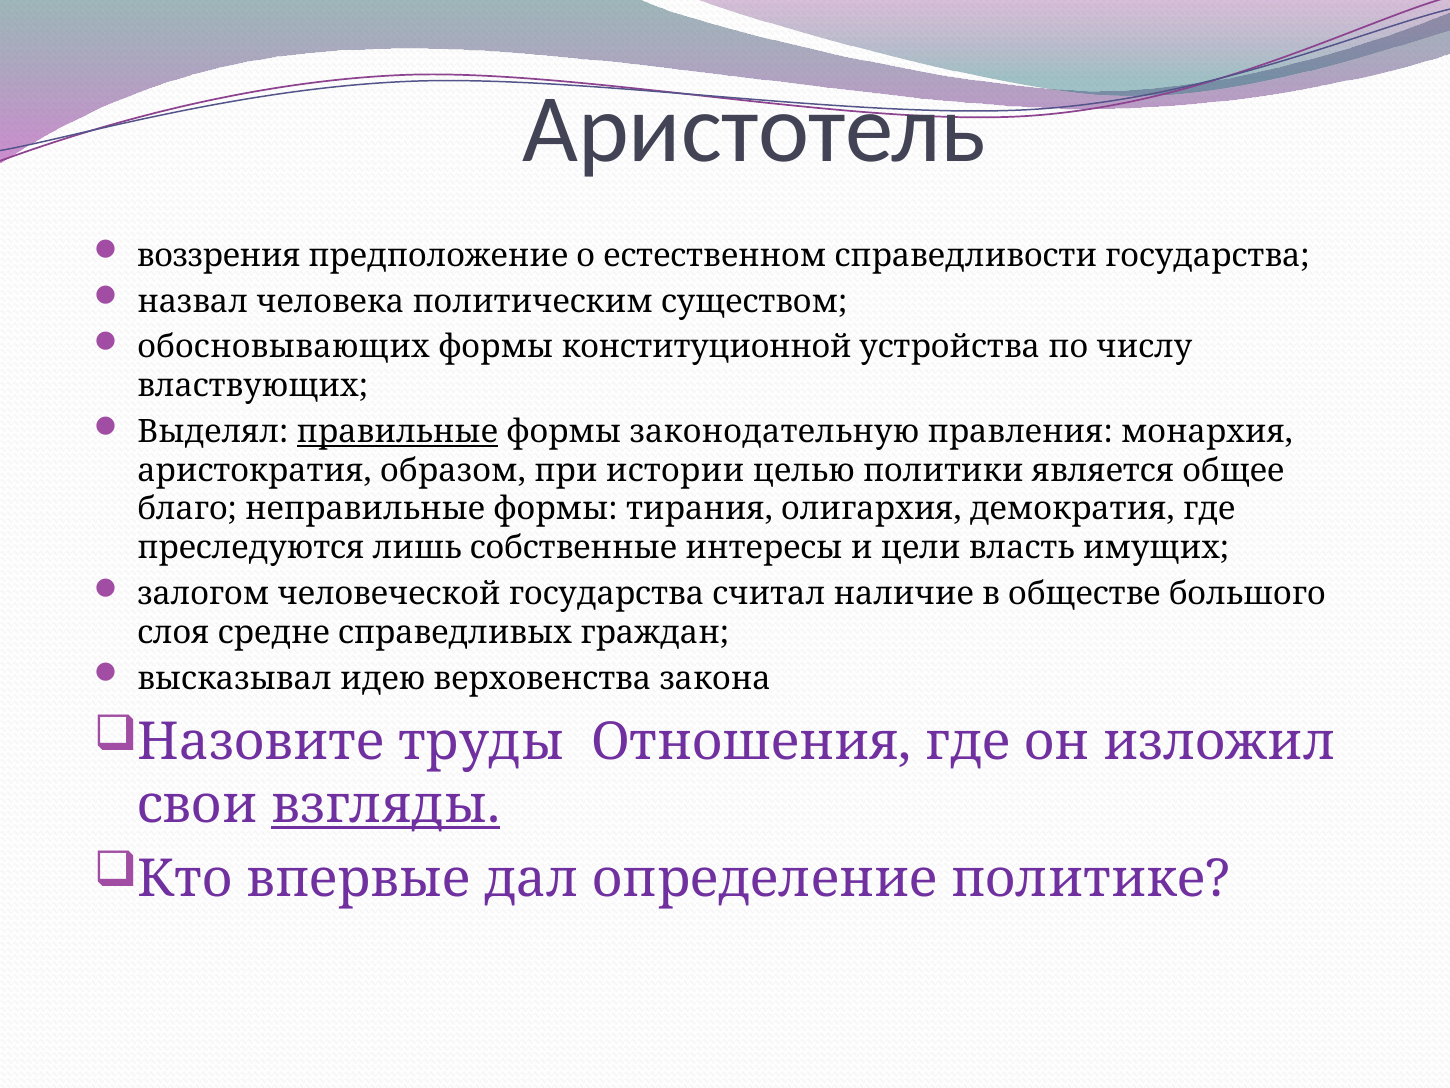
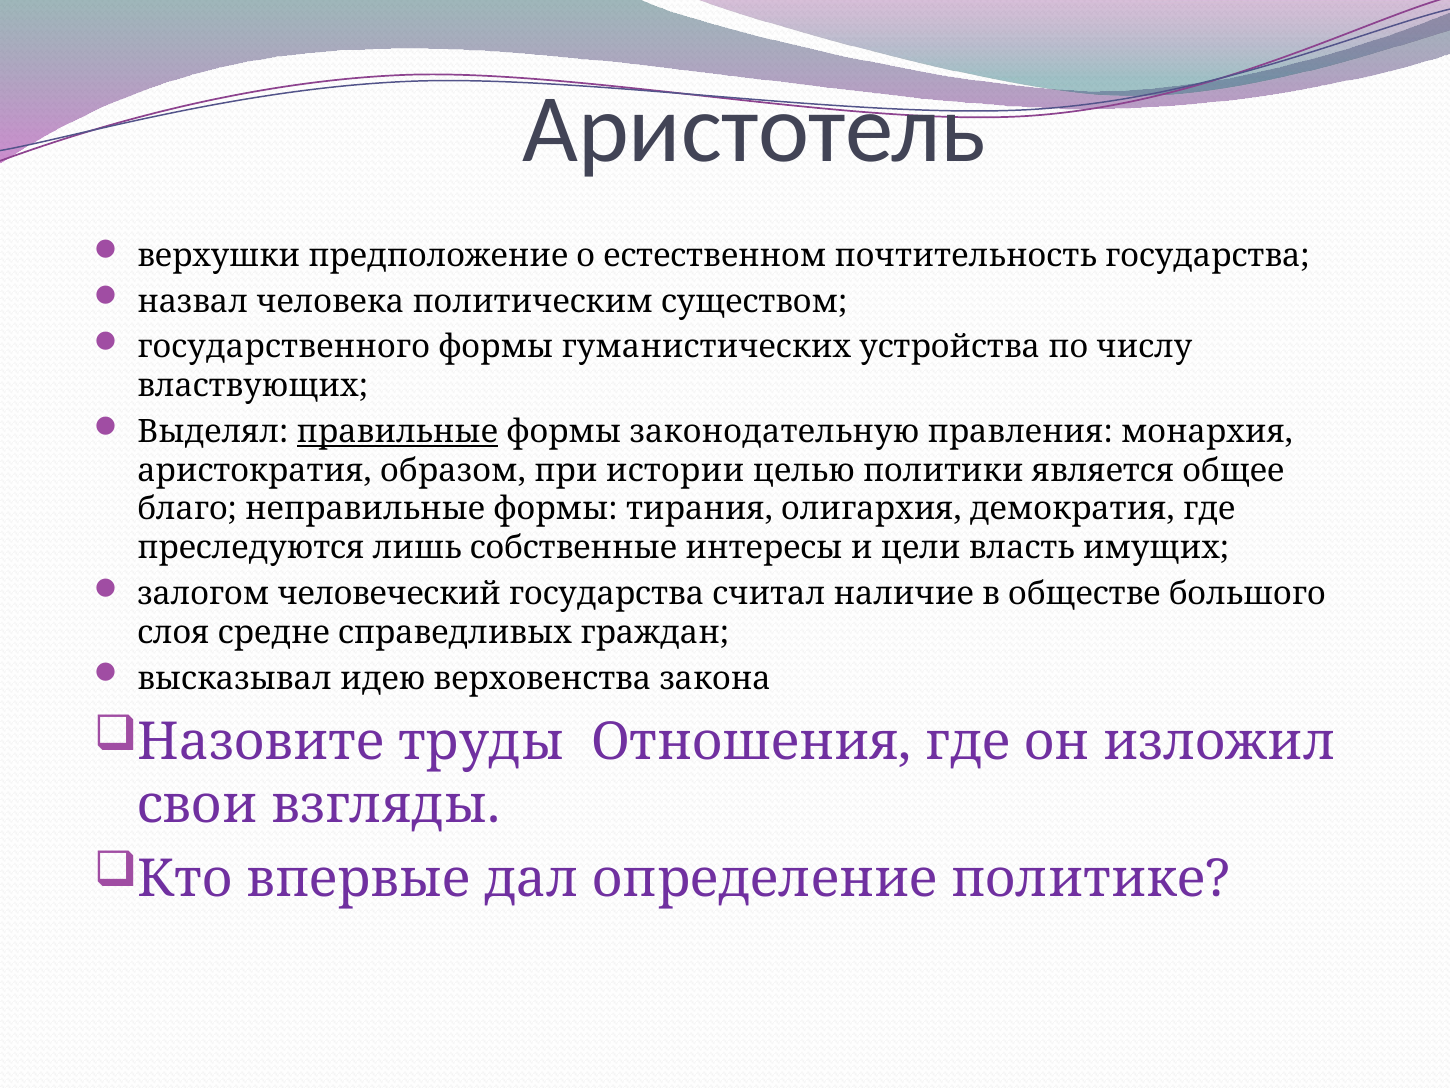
воззрения: воззрения -> верхушки
справедливости: справедливости -> почтительность
обосновывающих: обосновывающих -> государственного
конституционной: конституционной -> гуманистических
человеческой: человеческой -> человеческий
взгляды underline: present -> none
